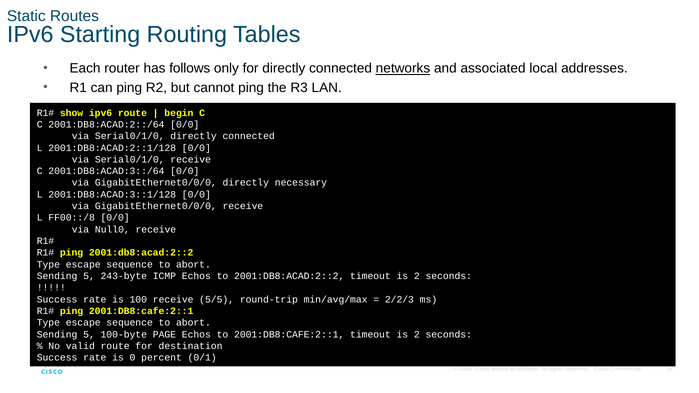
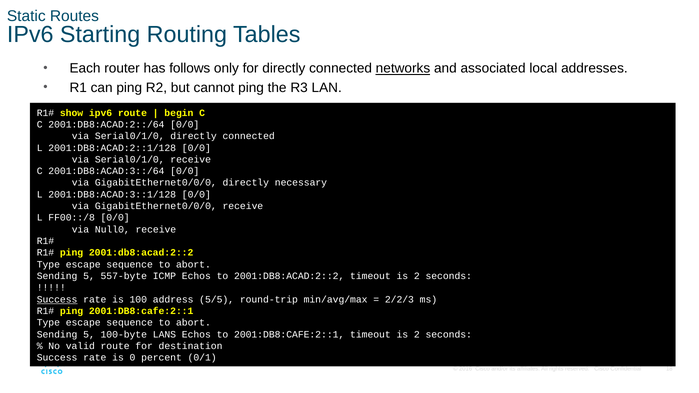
243-byte: 243-byte -> 557-byte
Success at (57, 300) underline: none -> present
100 receive: receive -> address
PAGE: PAGE -> LANS
